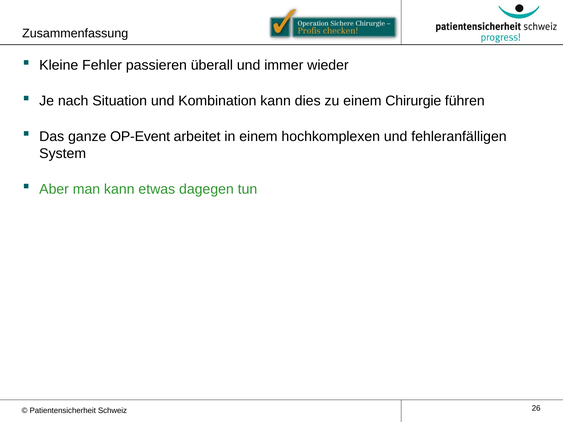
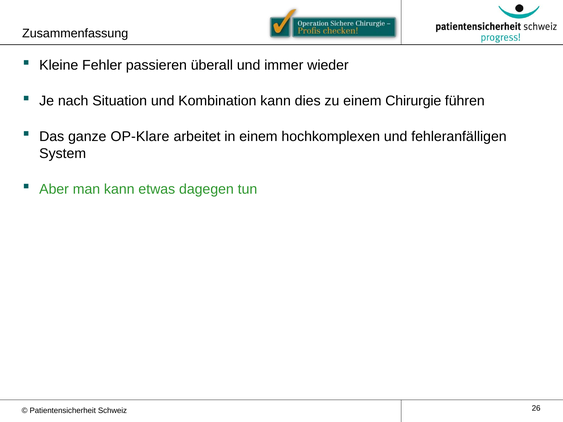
OP-Event: OP-Event -> OP-Klare
